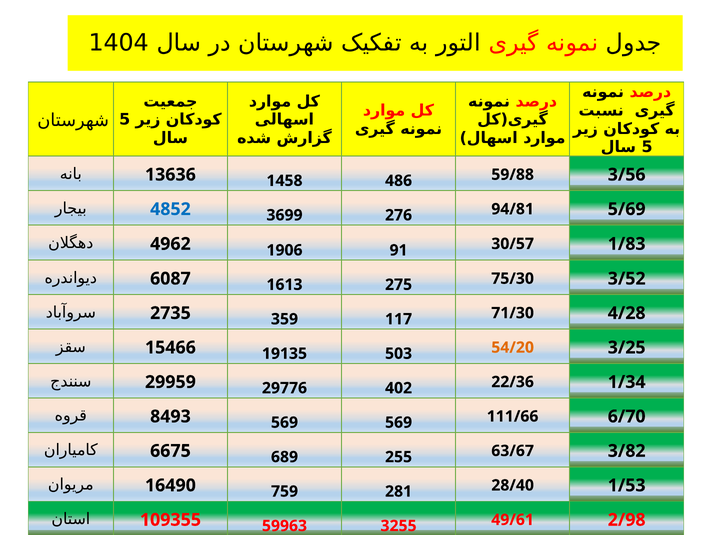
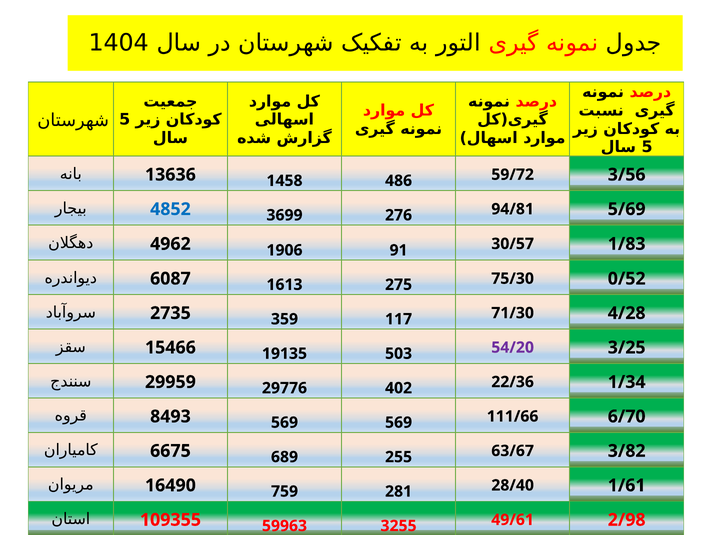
59/88: 59/88 -> 59/72
3/52: 3/52 -> 0/52
54/20 colour: orange -> purple
1/53: 1/53 -> 1/61
